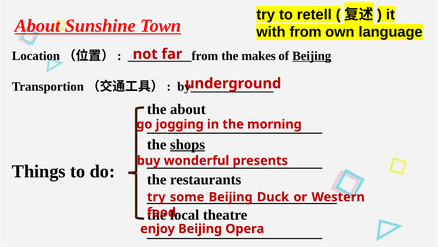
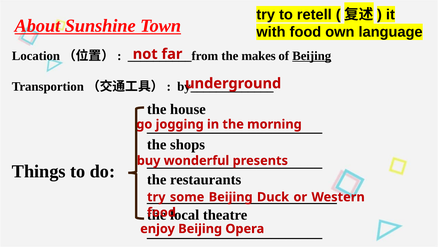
with from: from -> food
the about: about -> house
shops underline: present -> none
